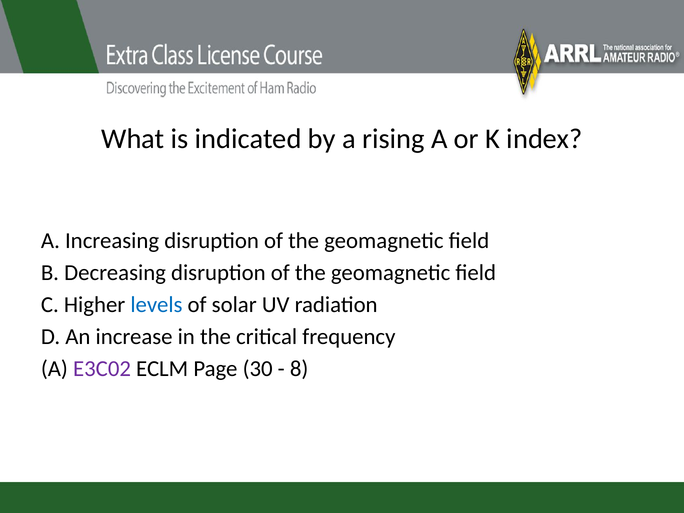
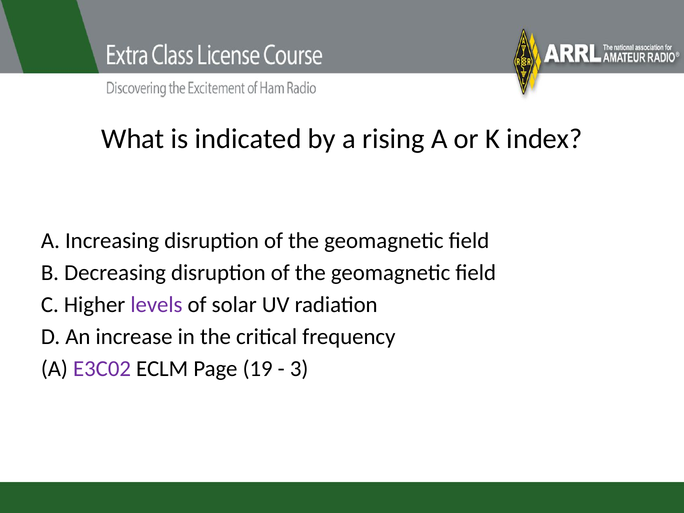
levels colour: blue -> purple
30: 30 -> 19
8: 8 -> 3
